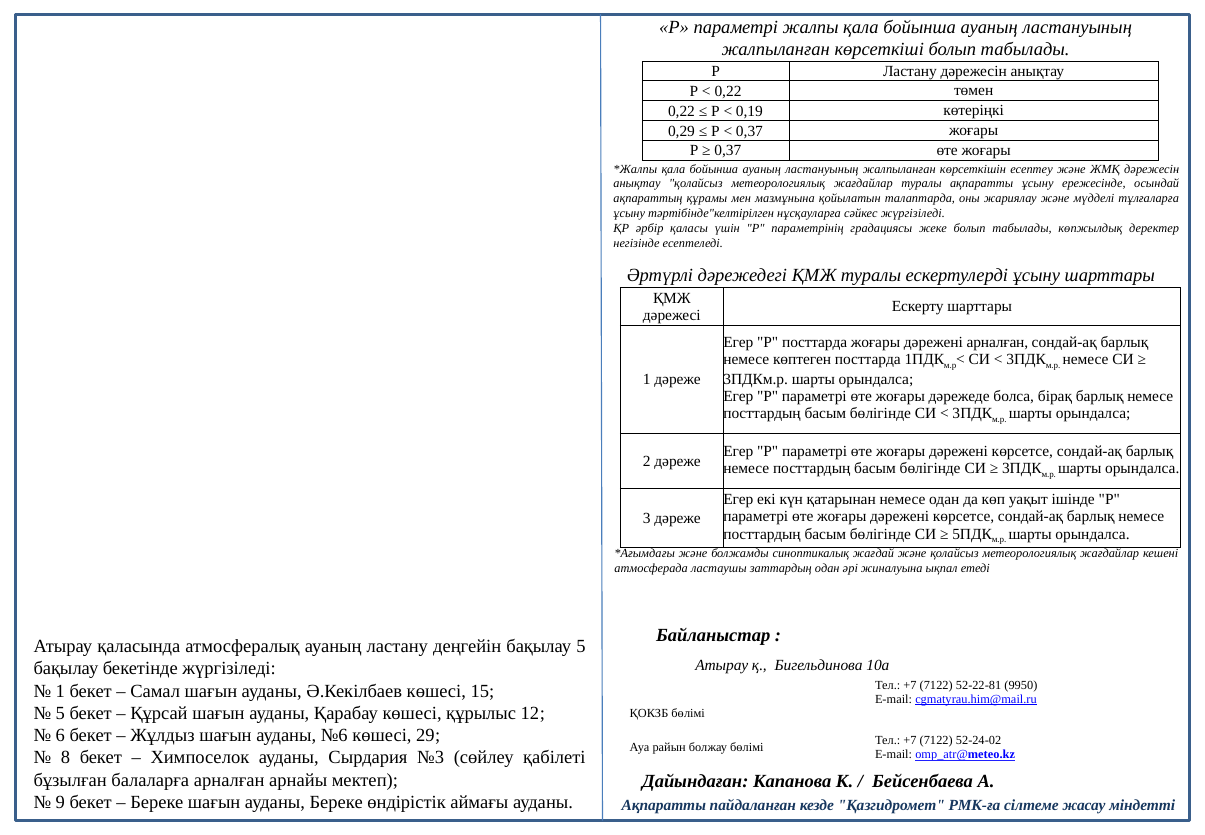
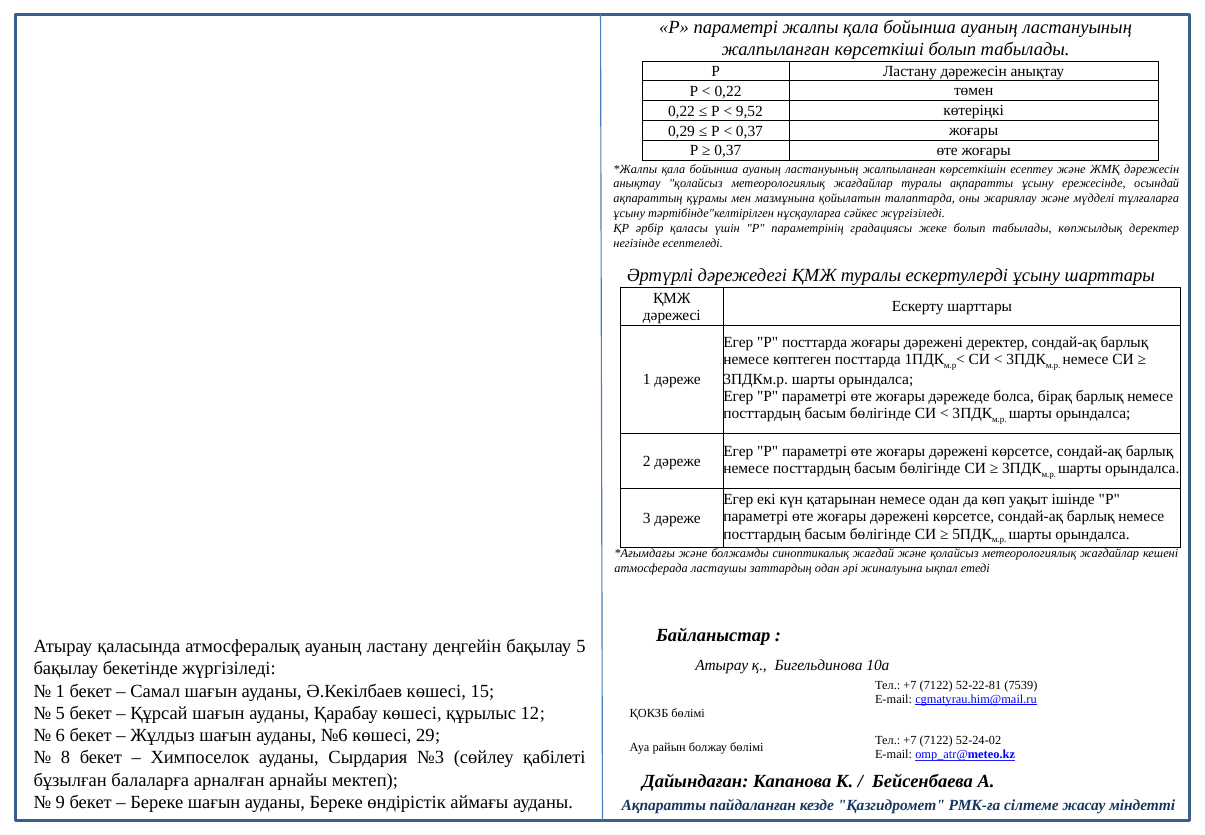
0,19: 0,19 -> 9,52
дәрежені арналған: арналған -> деректер
9950: 9950 -> 7539
